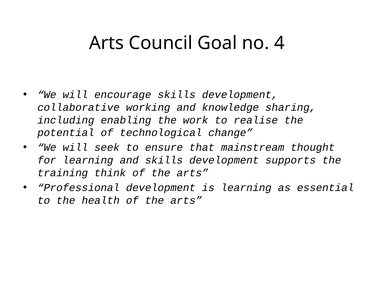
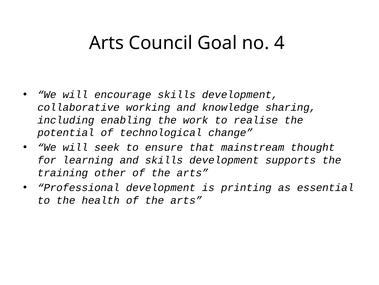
think: think -> other
is learning: learning -> printing
